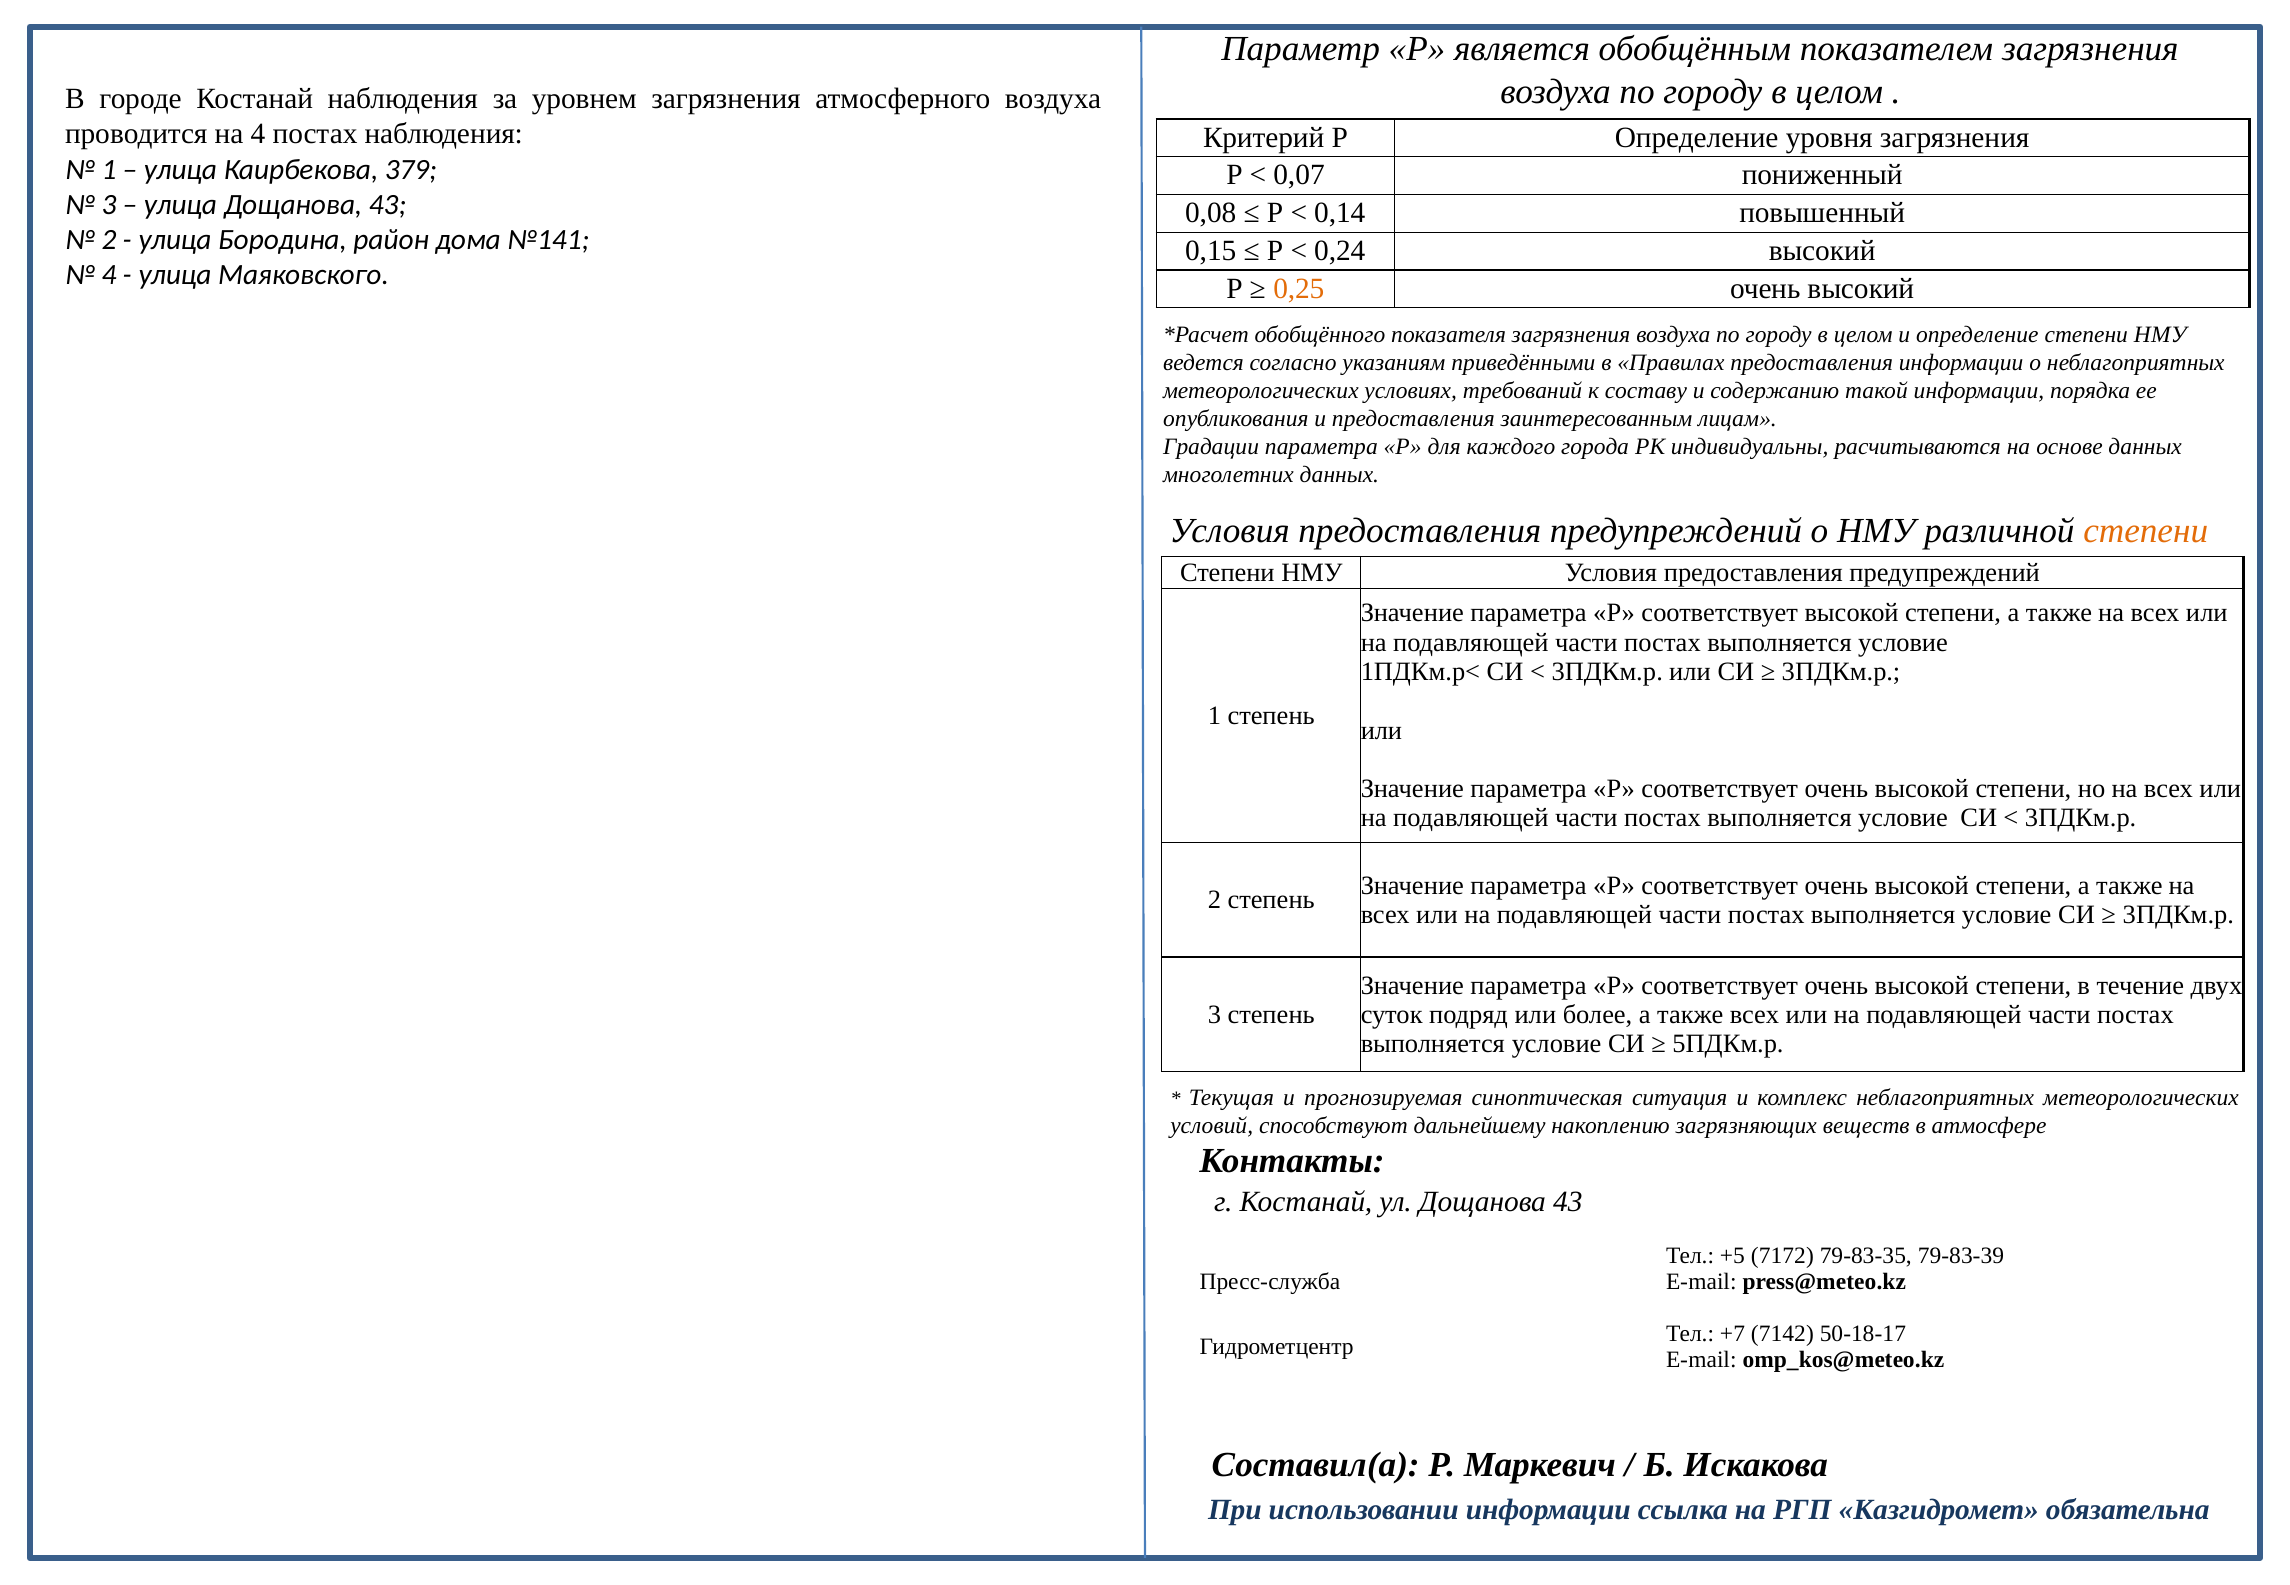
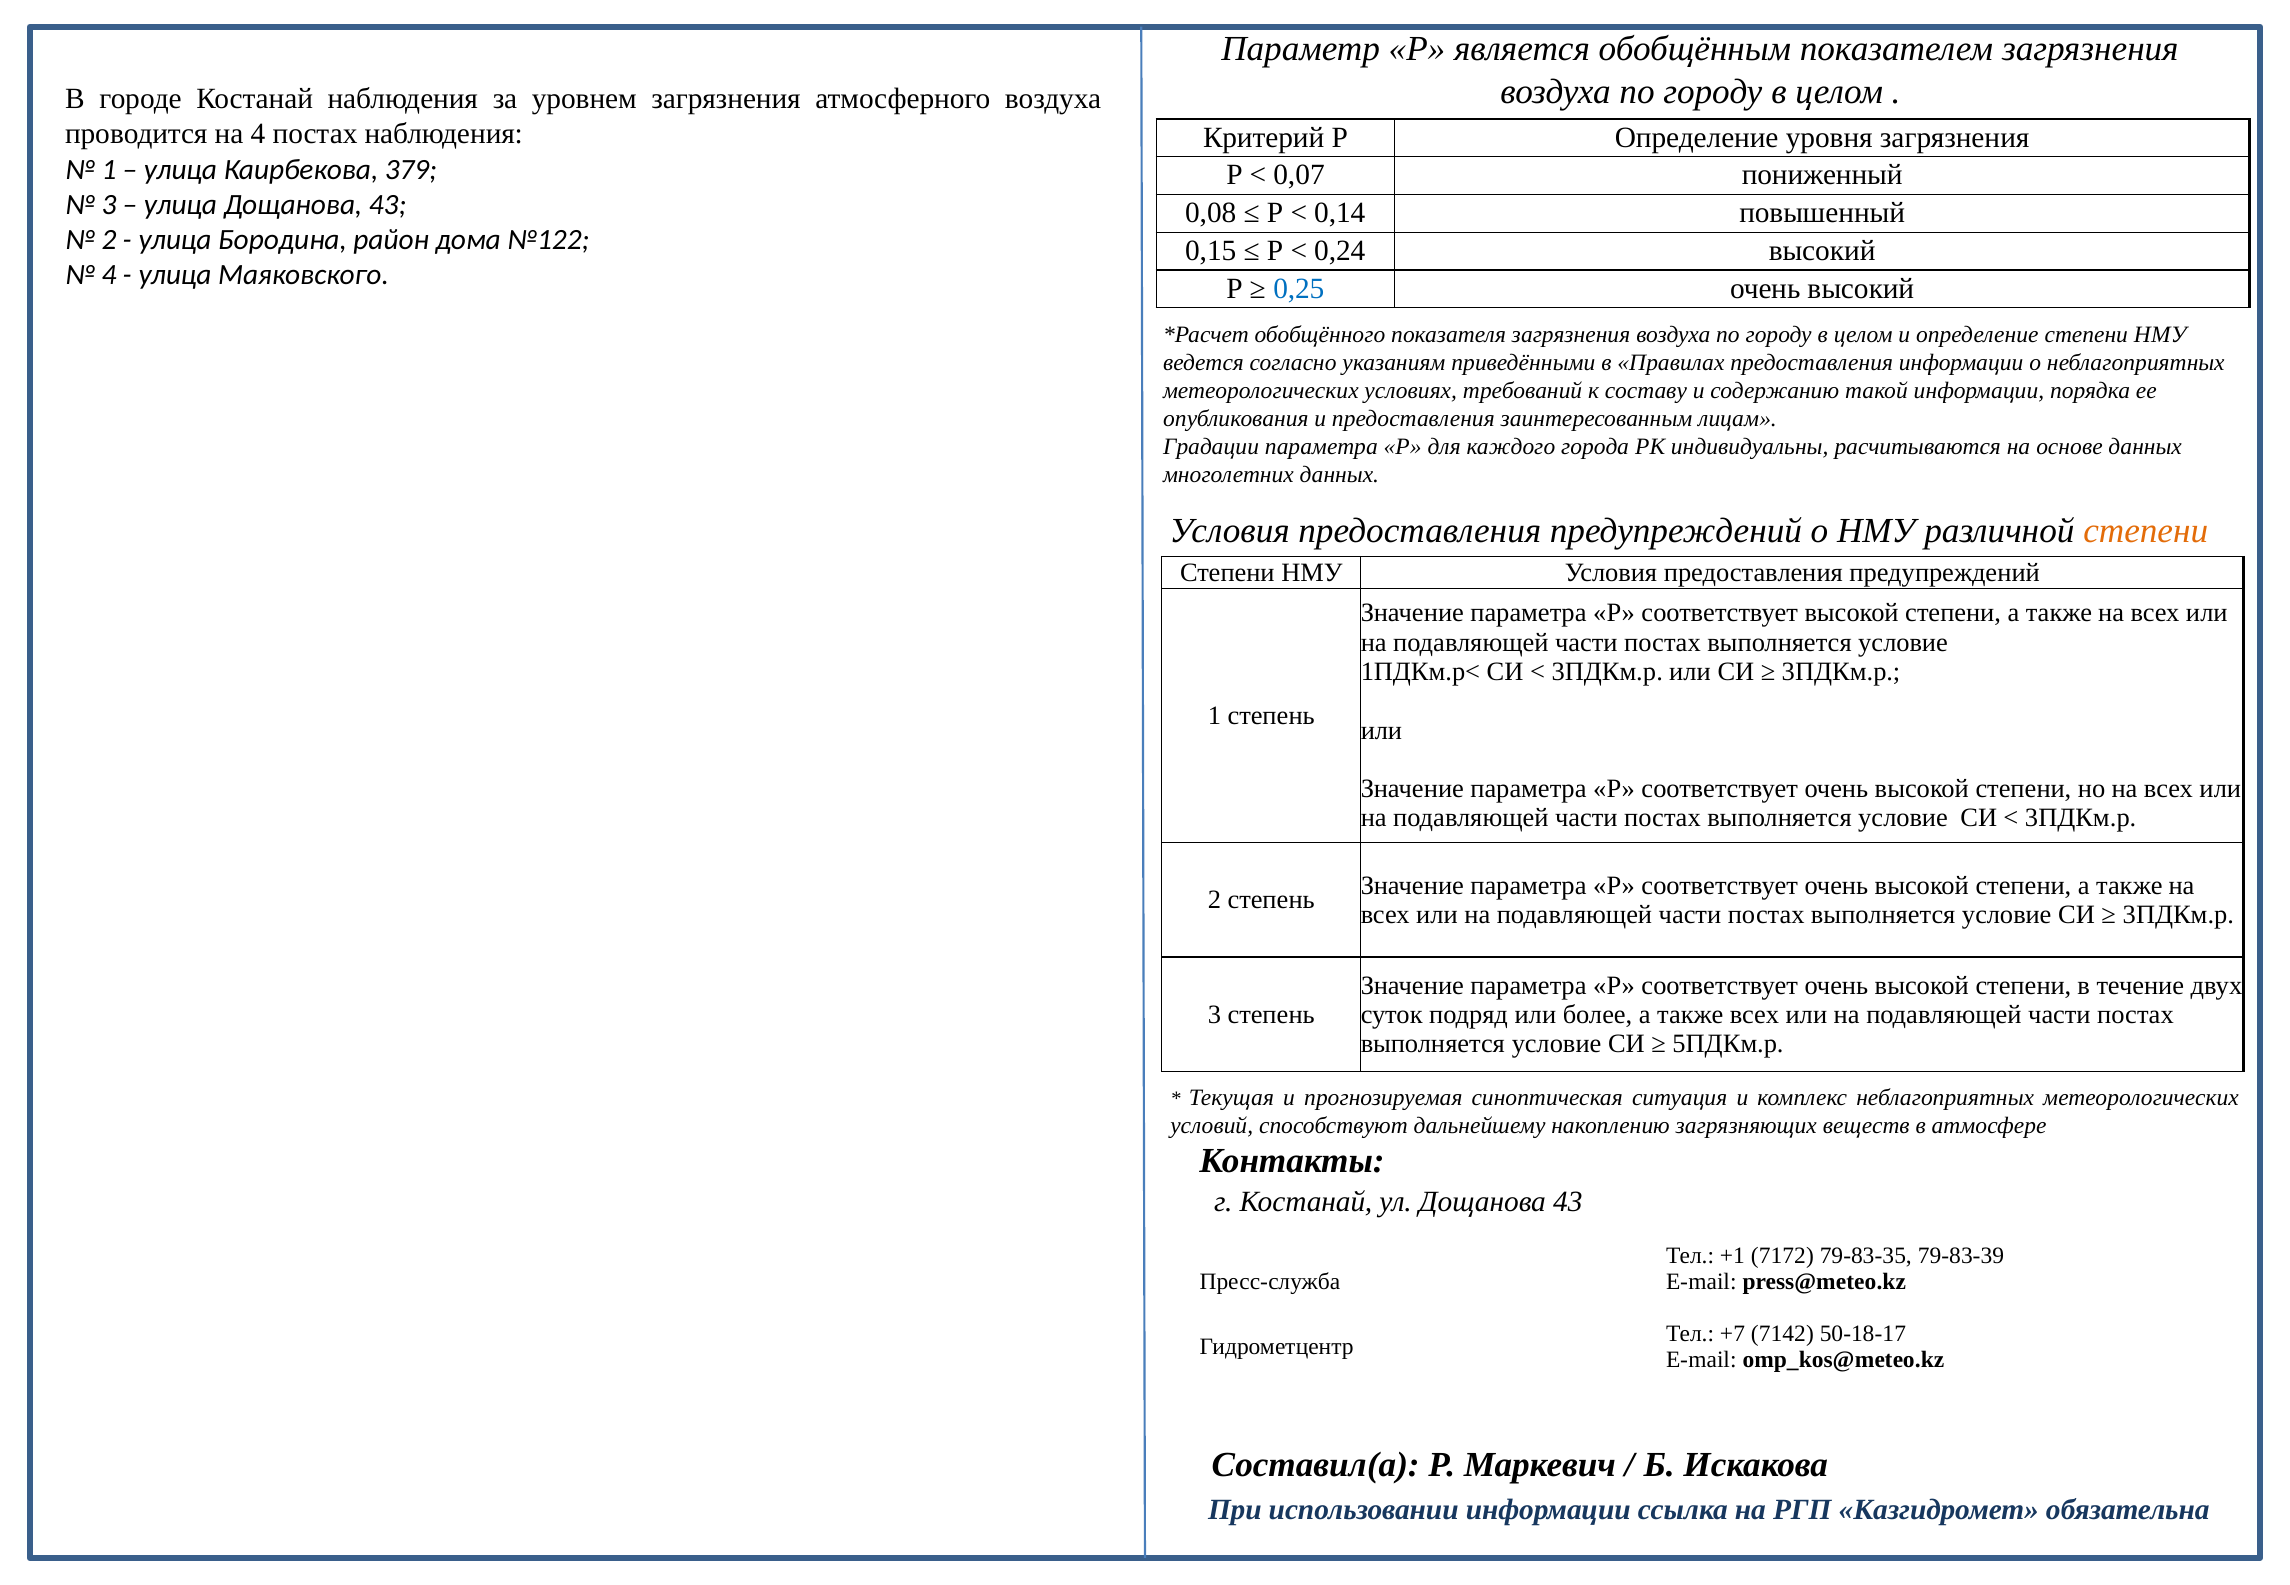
№141: №141 -> №122
0,25 colour: orange -> blue
+5: +5 -> +1
